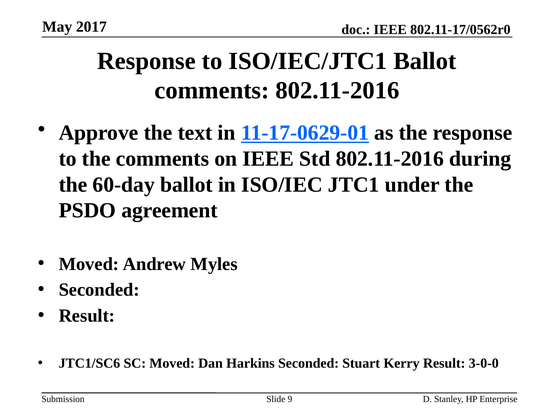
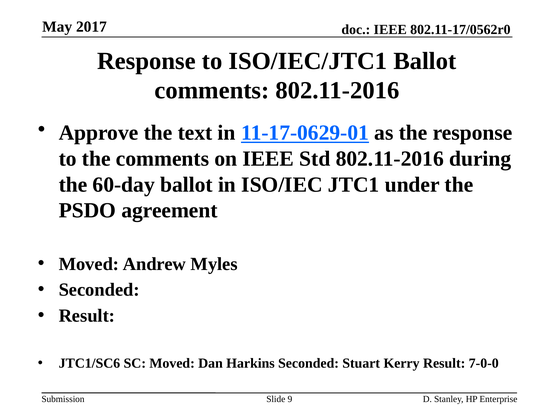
3-0-0: 3-0-0 -> 7-0-0
